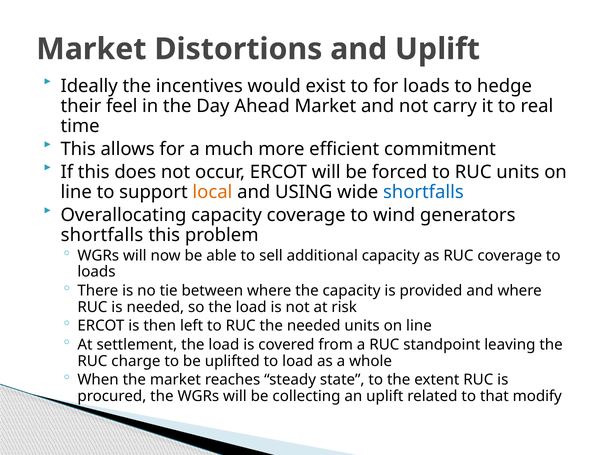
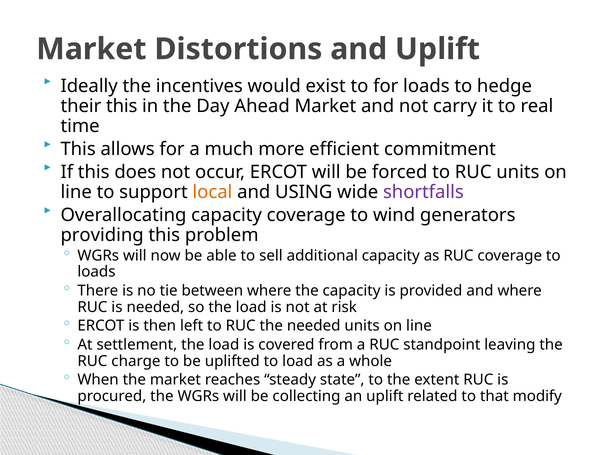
their feel: feel -> this
shortfalls at (423, 192) colour: blue -> purple
shortfalls at (102, 235): shortfalls -> providing
